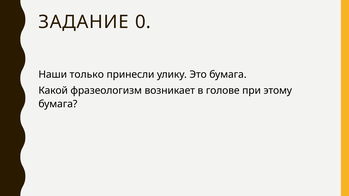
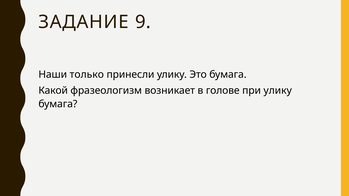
0: 0 -> 9
при этому: этому -> улику
